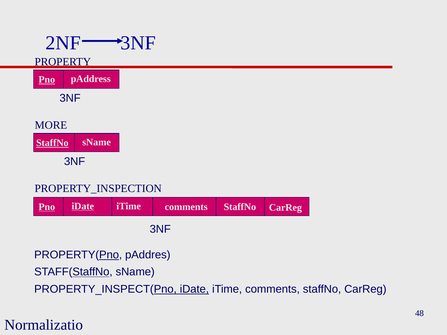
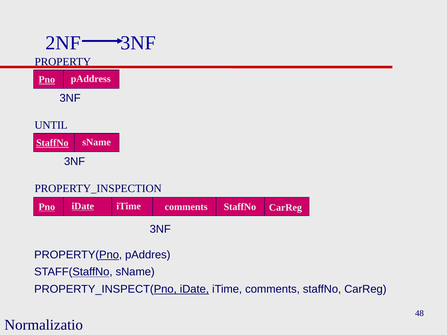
MORE: MORE -> UNTIL
